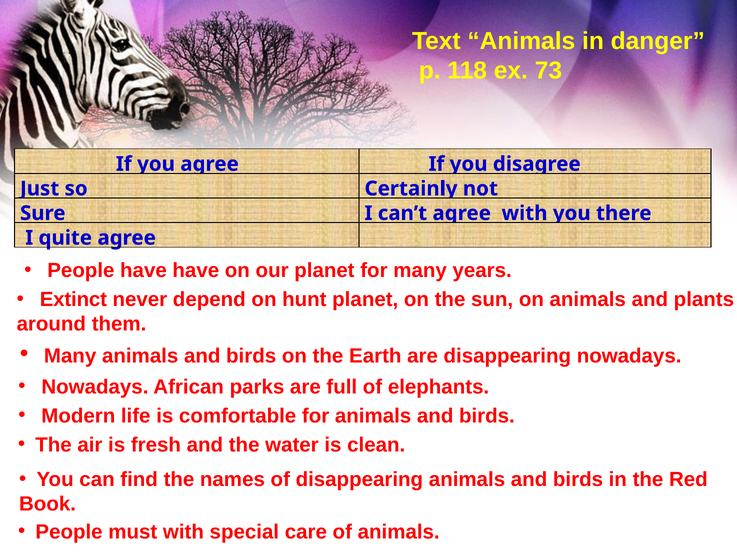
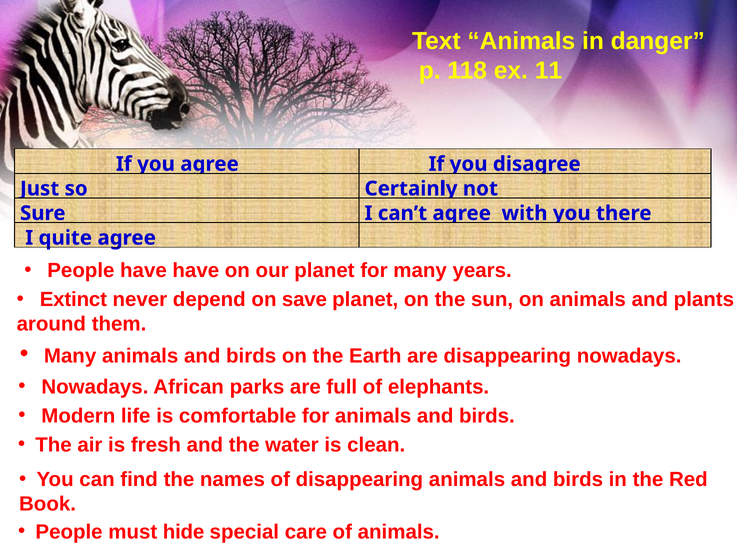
73: 73 -> 11
hunt: hunt -> save
must with: with -> hide
